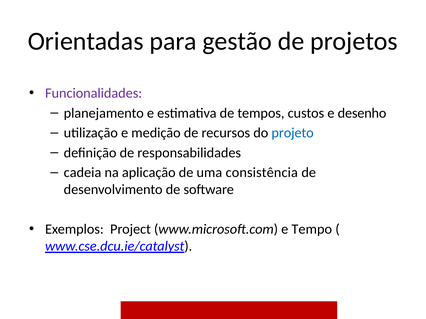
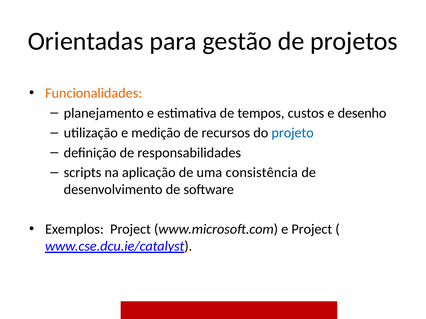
Funcionalidades colour: purple -> orange
cadeia: cadeia -> scripts
e Tempo: Tempo -> Project
